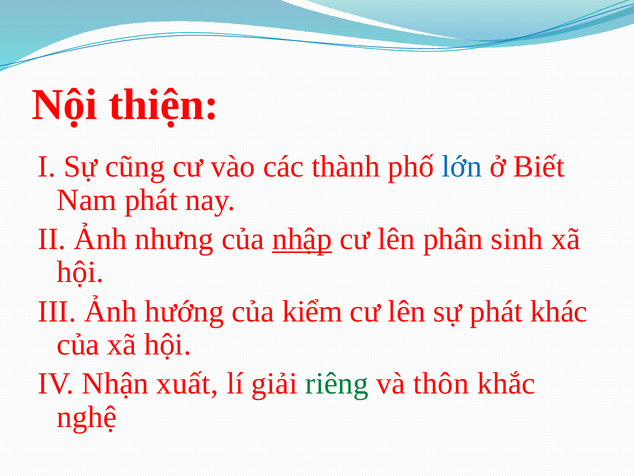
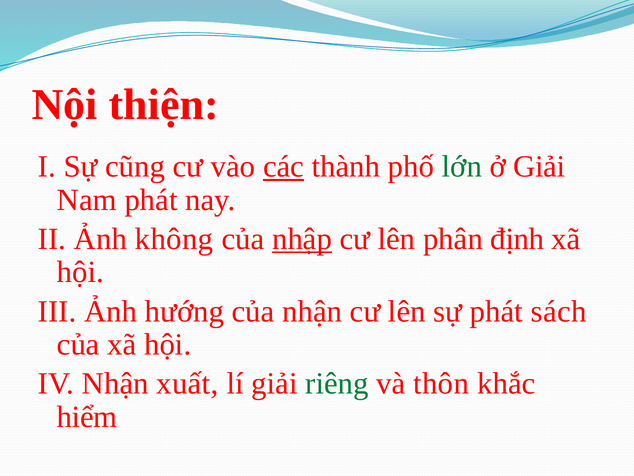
các underline: none -> present
lớn colour: blue -> green
ở Biết: Biết -> Giải
nhưng: nhưng -> không
sinh: sinh -> định
của kiểm: kiểm -> nhận
khác: khác -> sách
nghệ: nghệ -> hiểm
